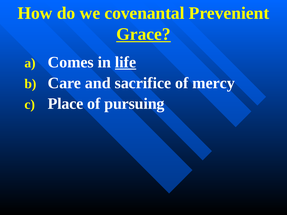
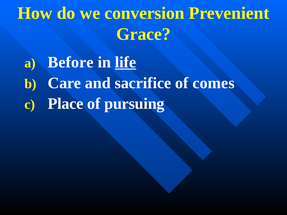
covenantal: covenantal -> conversion
Grace underline: present -> none
Comes: Comes -> Before
mercy: mercy -> comes
